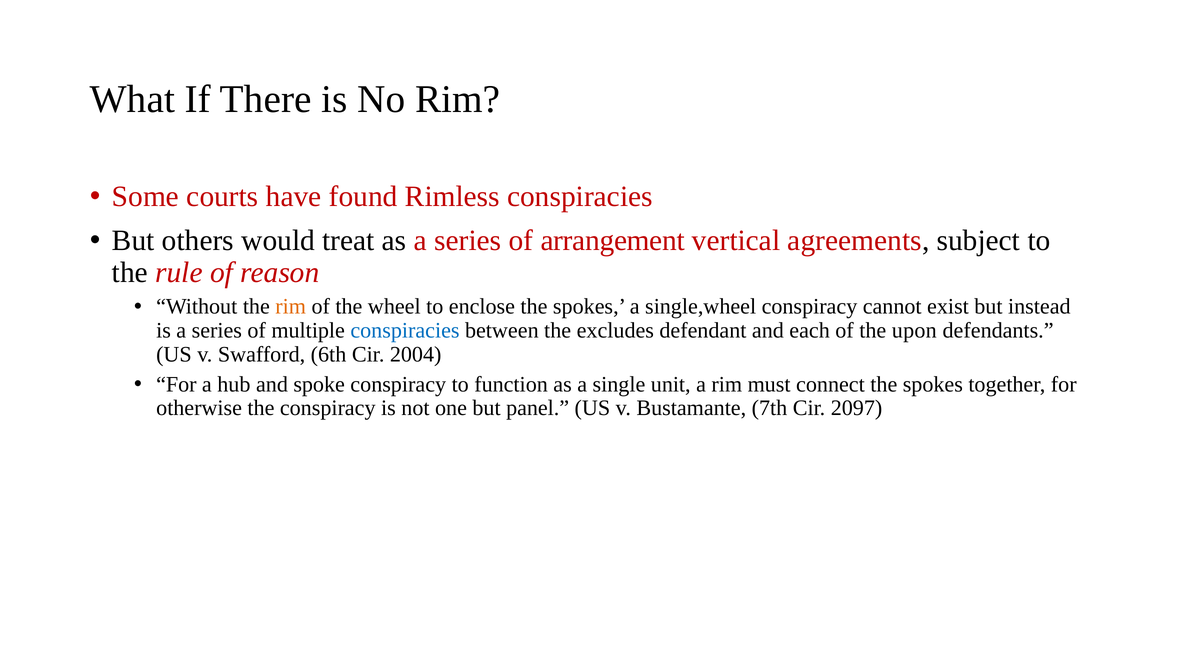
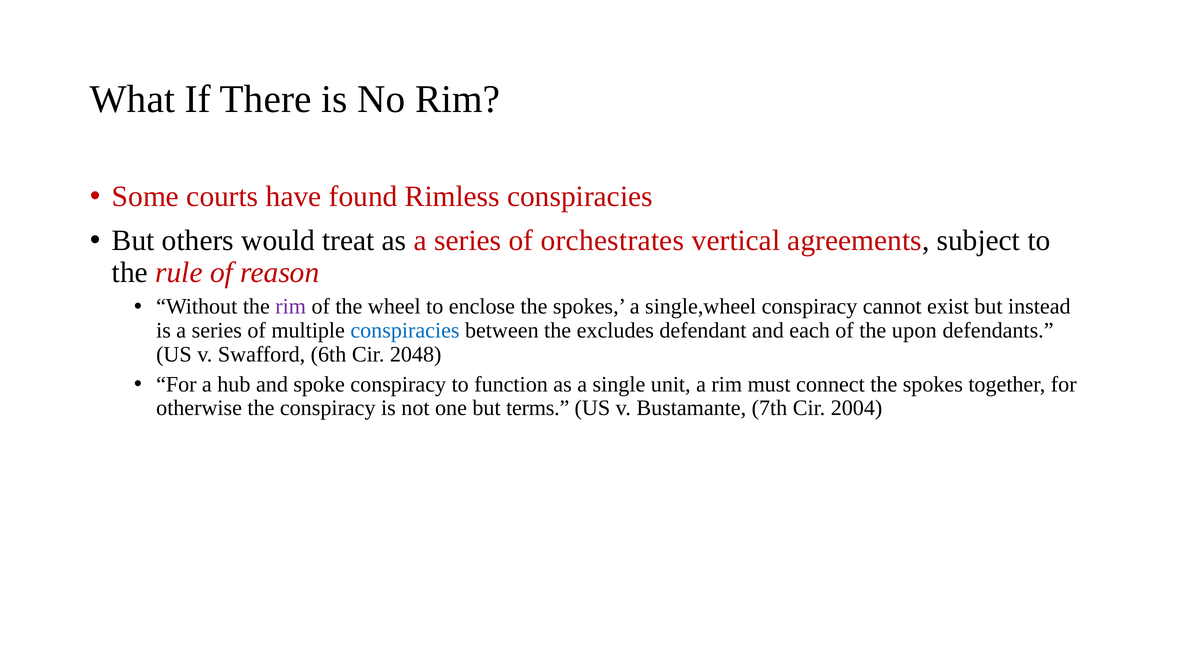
arrangement: arrangement -> orchestrates
rim at (291, 307) colour: orange -> purple
2004: 2004 -> 2048
panel: panel -> terms
2097: 2097 -> 2004
